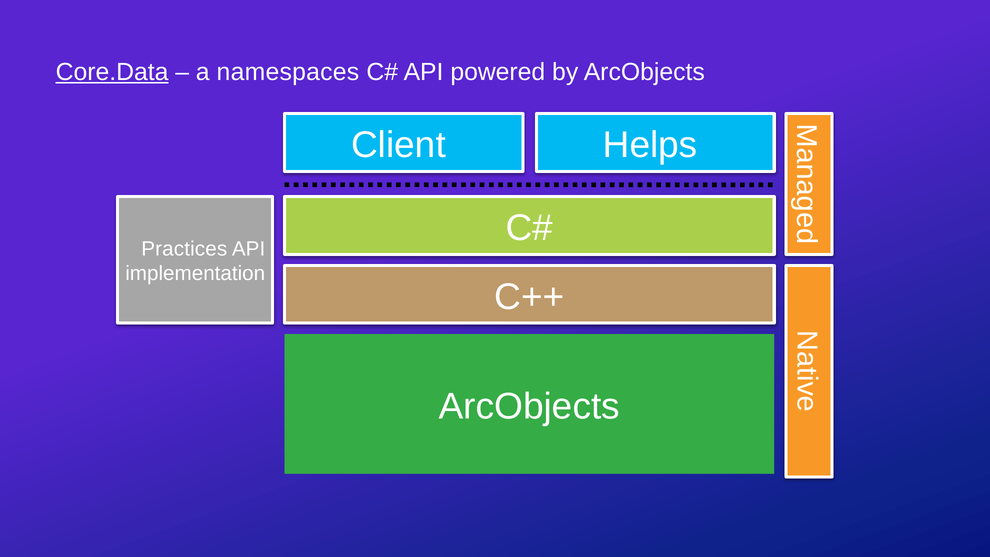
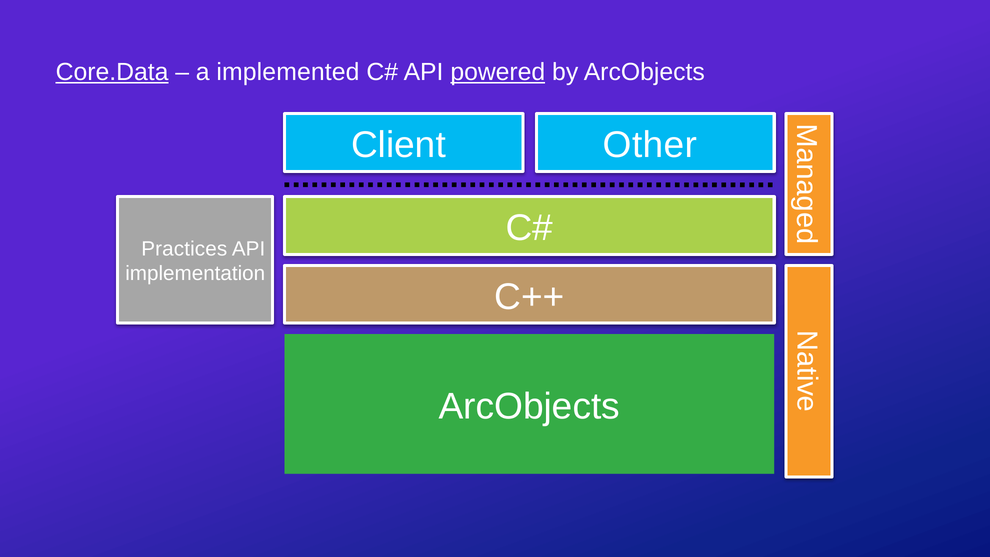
namespaces: namespaces -> implemented
powered underline: none -> present
Helps: Helps -> Other
